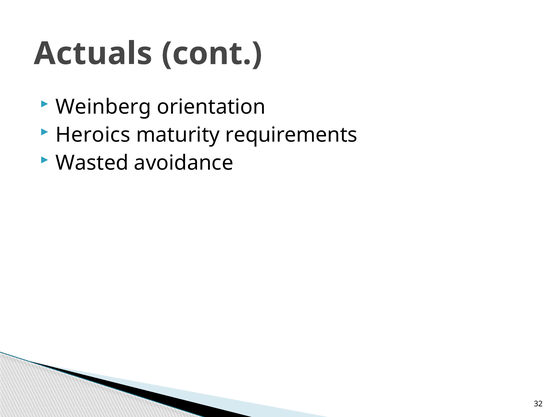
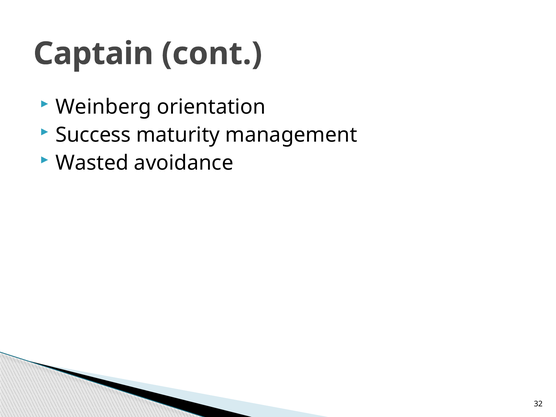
Actuals: Actuals -> Captain
Heroics: Heroics -> Success
requirements: requirements -> management
